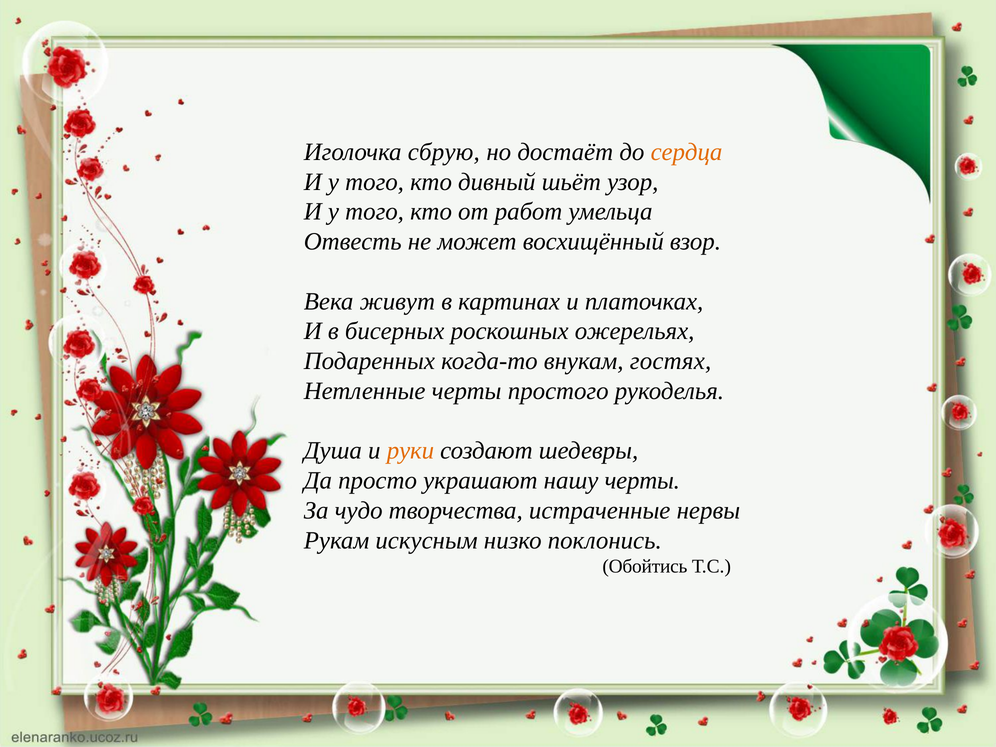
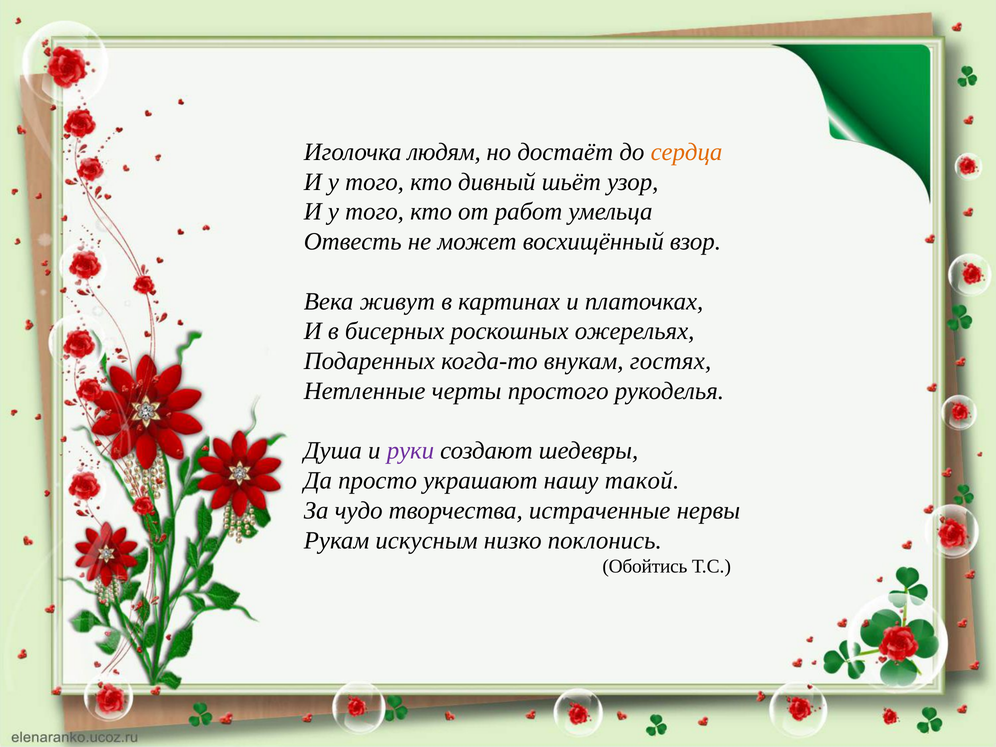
сбрую: сбрую -> людям
руки colour: orange -> purple
нашу черты: черты -> такой
